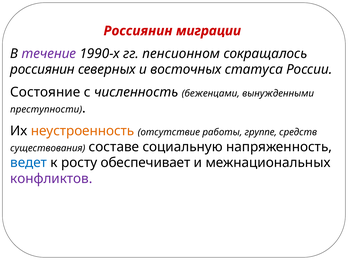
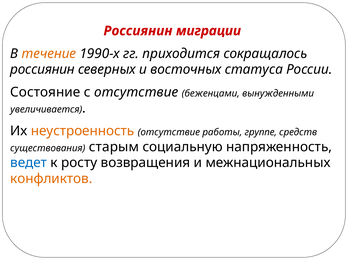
течение colour: purple -> orange
пенсионном: пенсионном -> приходится
с численность: численность -> отсутствие
преступности: преступности -> увеличивается
составе: составе -> старым
обеспечивает: обеспечивает -> возвращения
конфликтов colour: purple -> orange
